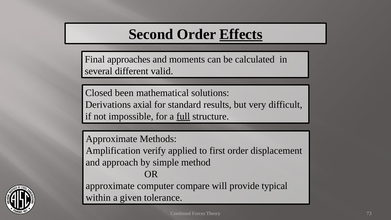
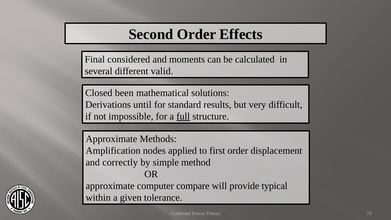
Effects underline: present -> none
approaches: approaches -> considered
axial: axial -> until
verify: verify -> nodes
approach: approach -> correctly
